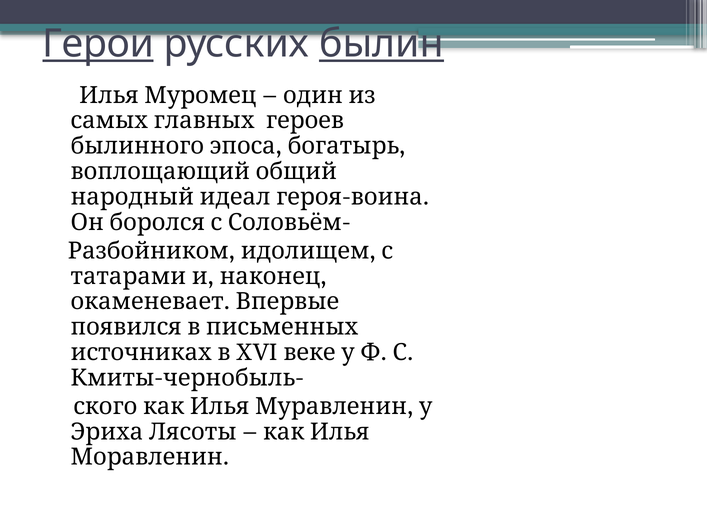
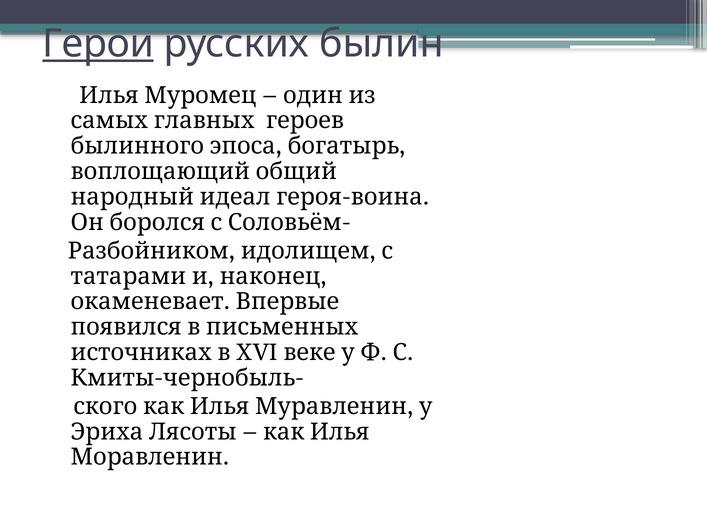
былин underline: present -> none
